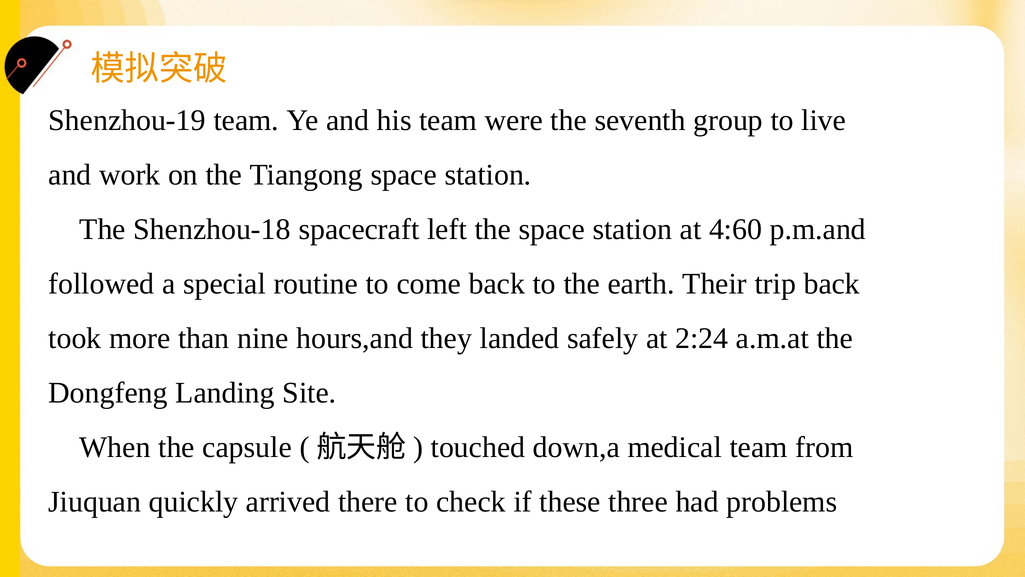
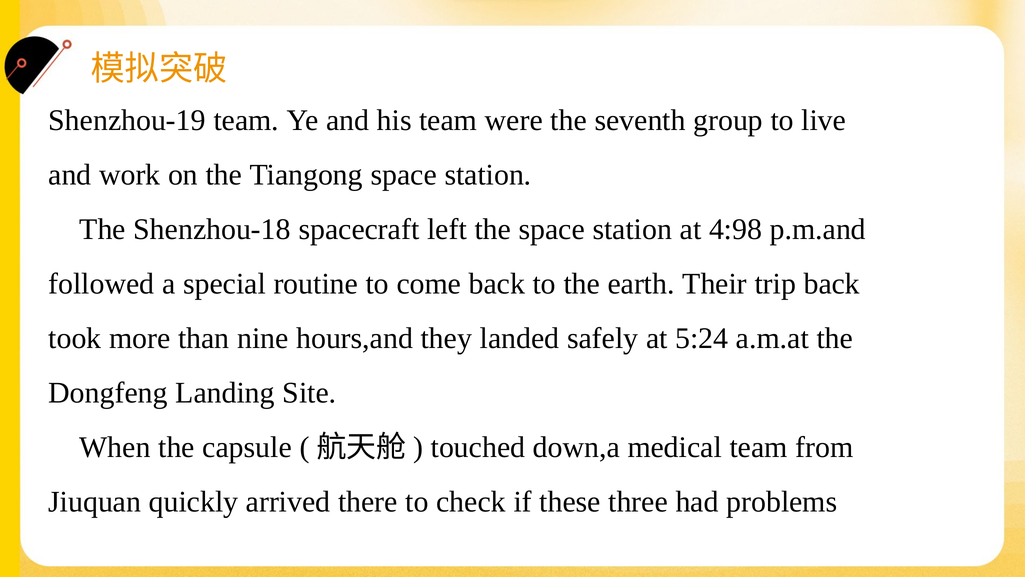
4:60: 4:60 -> 4:98
2:24: 2:24 -> 5:24
